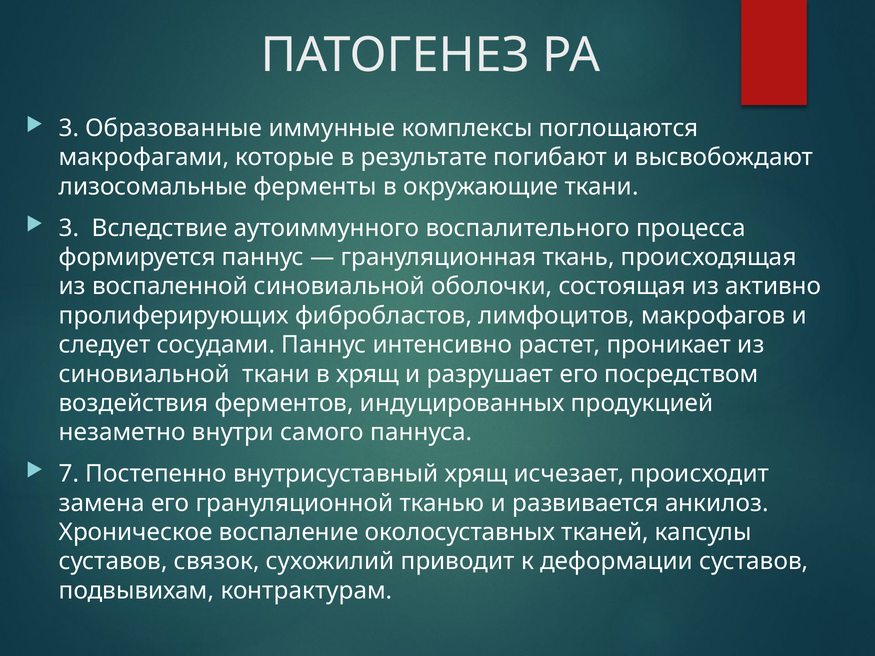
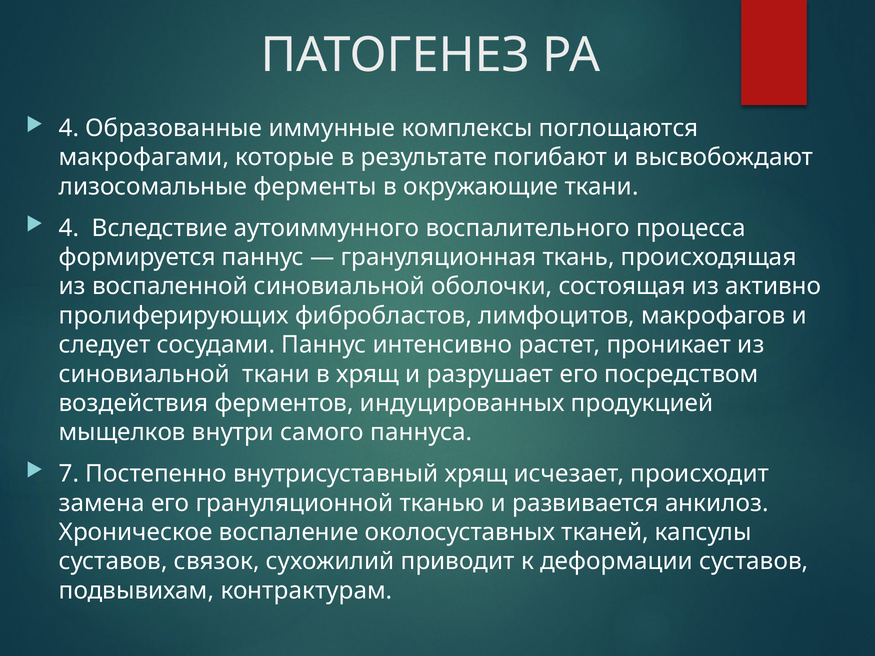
3 at (69, 128): 3 -> 4
3 at (69, 228): 3 -> 4
незаметно: незаметно -> мыщелков
